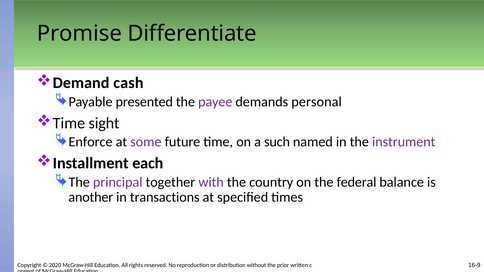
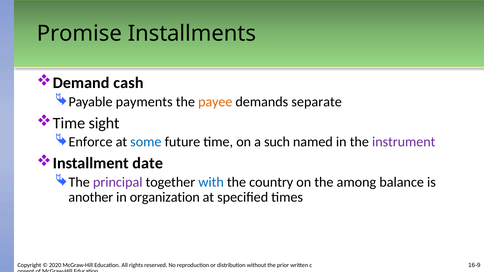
Differentiate: Differentiate -> Installments
presented: presented -> payments
payee colour: purple -> orange
personal: personal -> separate
some colour: purple -> blue
each: each -> date
with colour: purple -> blue
federal: federal -> among
transactions: transactions -> organization
